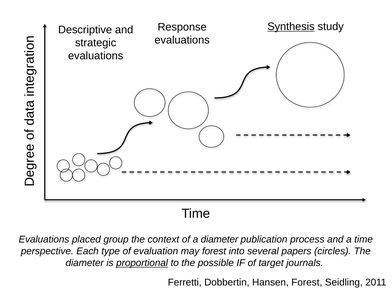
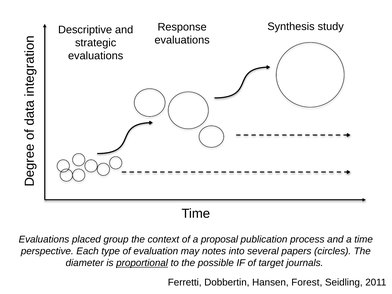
Synthesis underline: present -> none
a diameter: diameter -> proposal
may forest: forest -> notes
